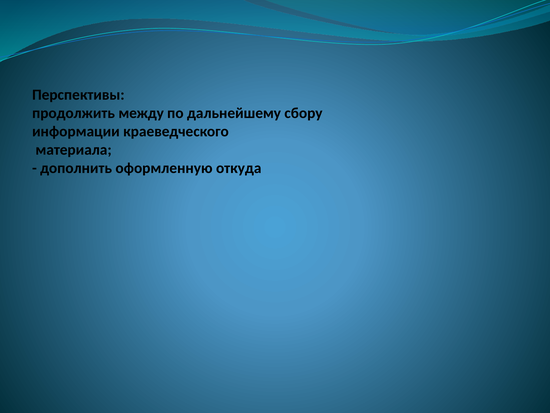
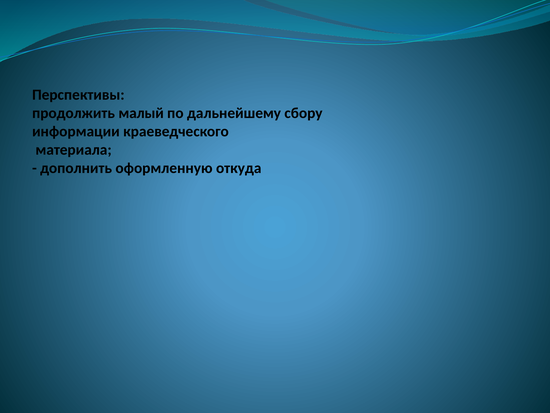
между: между -> малый
